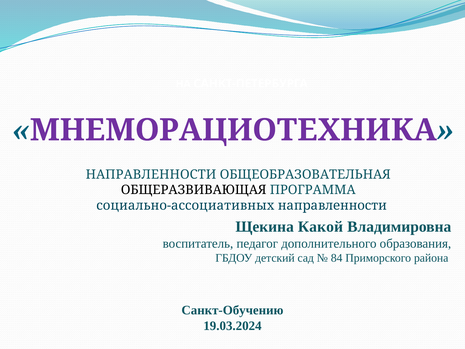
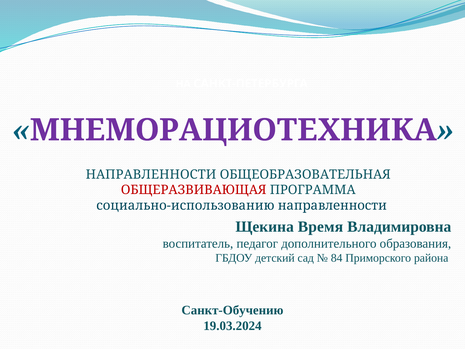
ОБЩЕРАЗВИВАЮЩАЯ colour: black -> red
социально-ассоциативных: социально-ассоциативных -> социально-использованию
Какой: Какой -> Время
